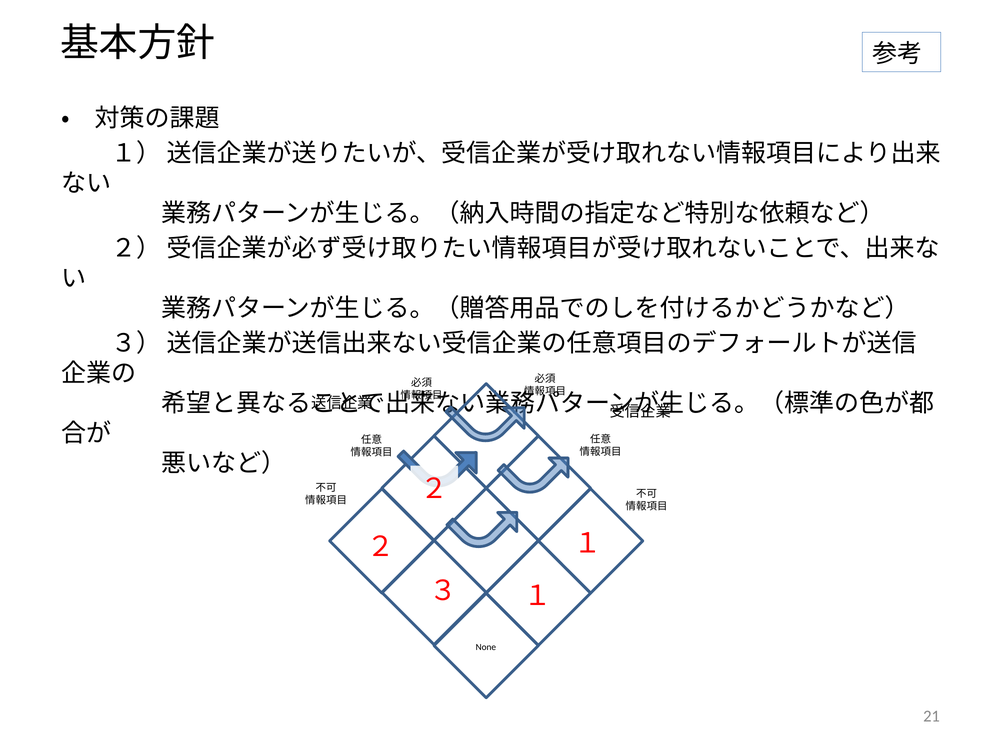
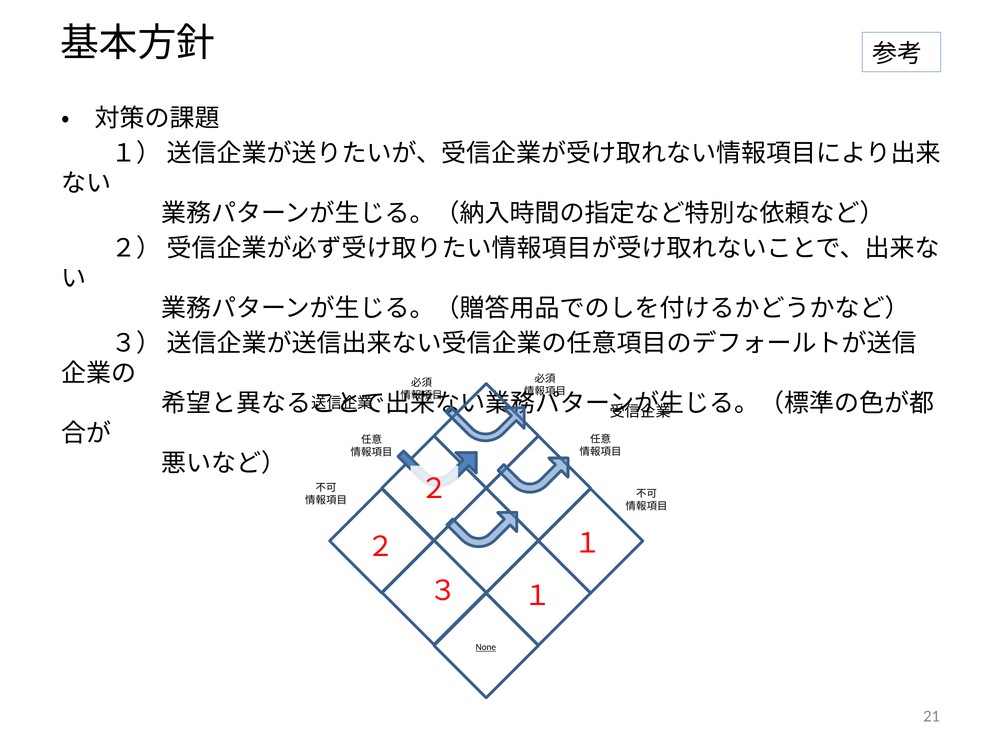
None underline: none -> present
